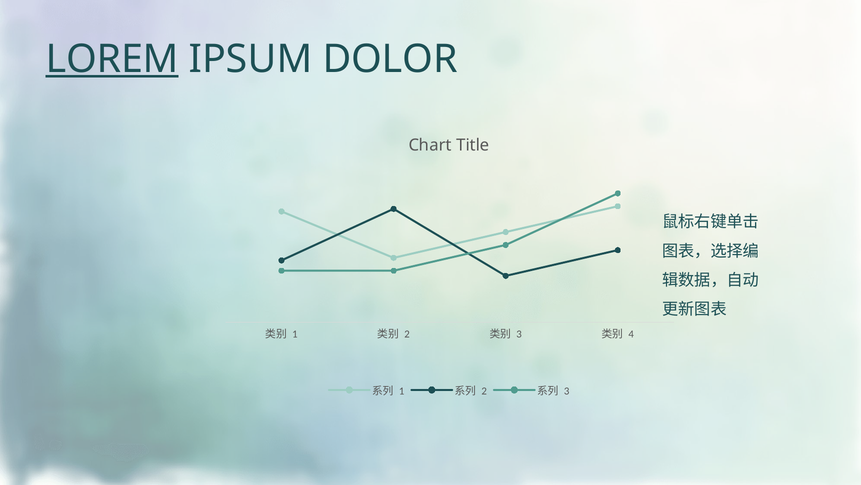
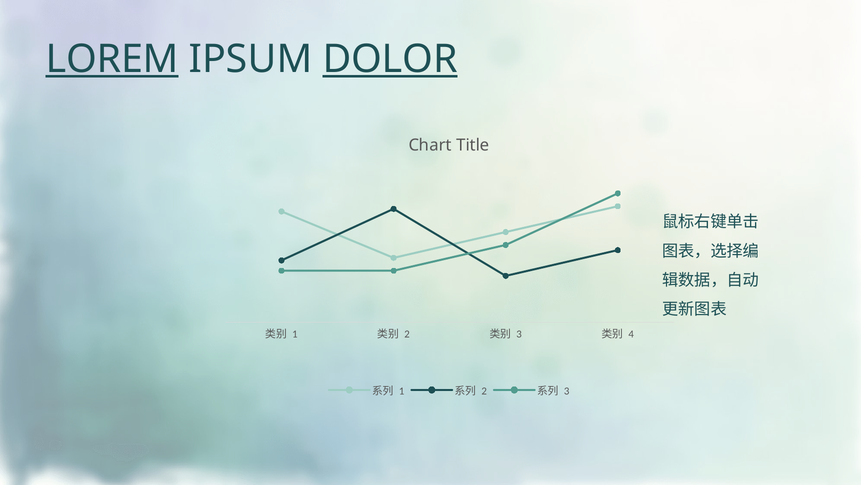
DOLOR underline: none -> present
